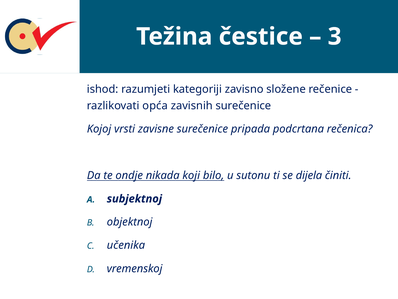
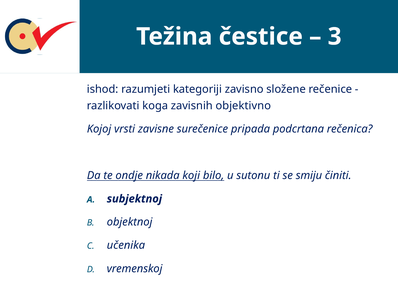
opća: opća -> koga
zavisnih surečenice: surečenice -> objektivno
dijela: dijela -> smiju
